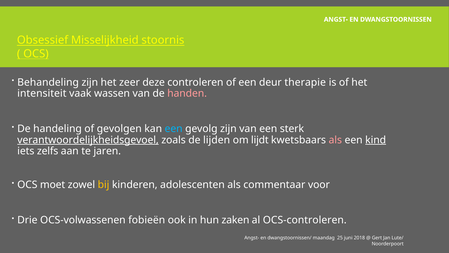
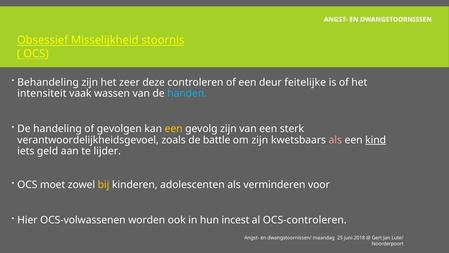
therapie: therapie -> feitelijke
handen colour: pink -> light blue
een at (174, 129) colour: light blue -> yellow
verantwoordelijkheidsgevoel underline: present -> none
lijden: lijden -> battle
om lijdt: lijdt -> zijn
zelfs: zelfs -> geld
jaren: jaren -> lijder
commentaar: commentaar -> verminderen
Drie: Drie -> Hier
fobieën: fobieën -> worden
zaken: zaken -> incest
